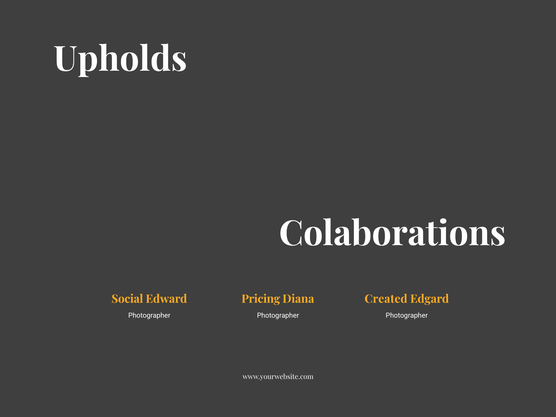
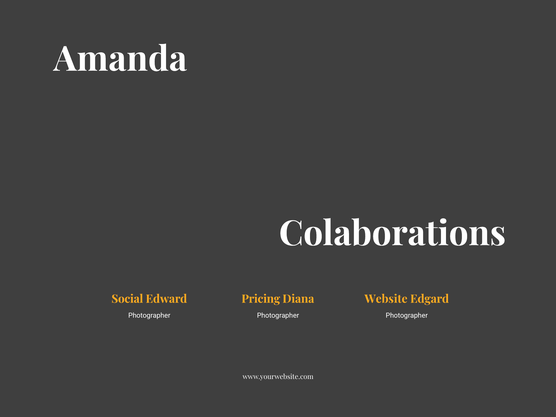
Upholds: Upholds -> Amanda
Created: Created -> Website
